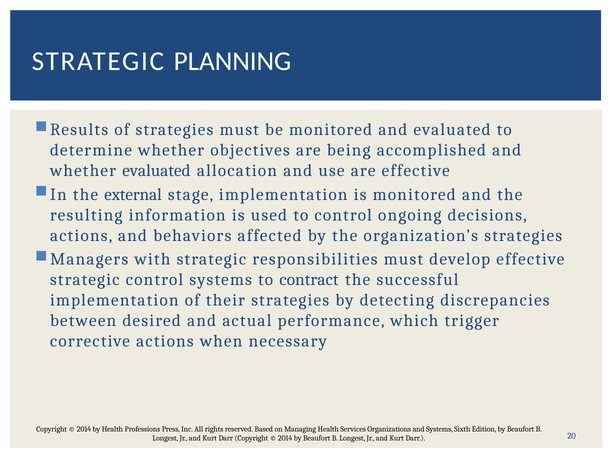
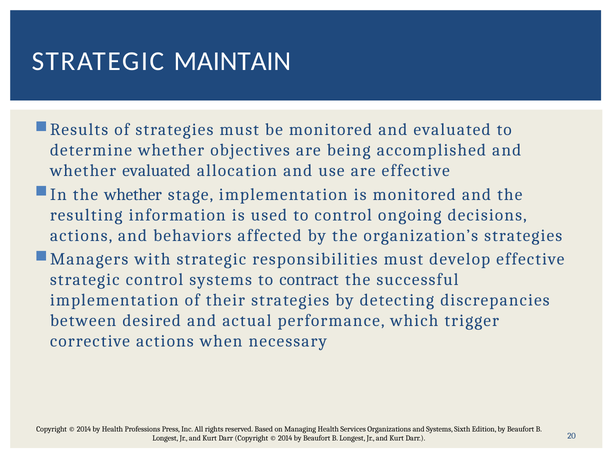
PLANNING: PLANNING -> MAINTAIN
the external: external -> whether
